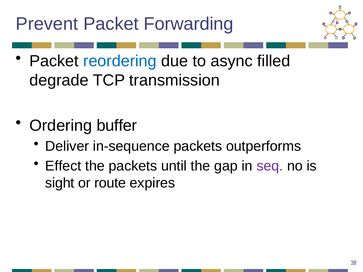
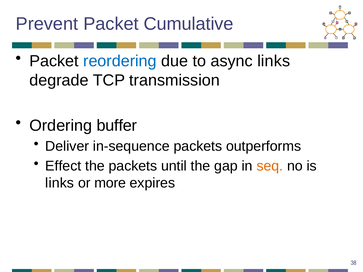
Forwarding: Forwarding -> Cumulative
async filled: filled -> links
seq colour: purple -> orange
sight at (60, 183): sight -> links
route: route -> more
